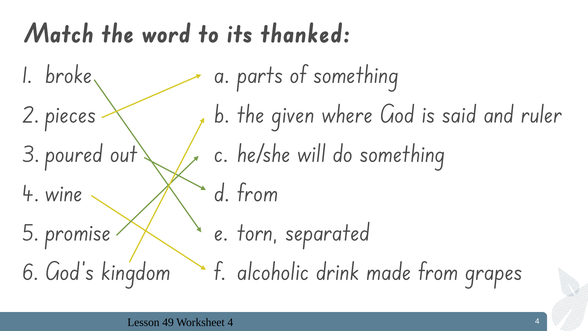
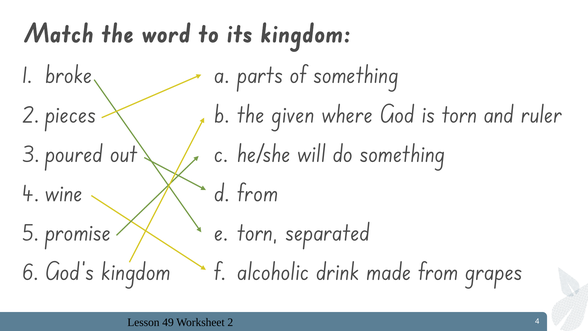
its thanked: thanked -> kingdom
is said: said -> torn
Worksheet 4: 4 -> 2
